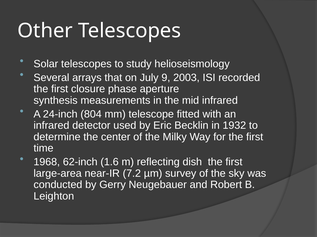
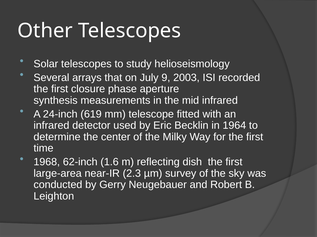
804: 804 -> 619
1932: 1932 -> 1964
7.2: 7.2 -> 2.3
